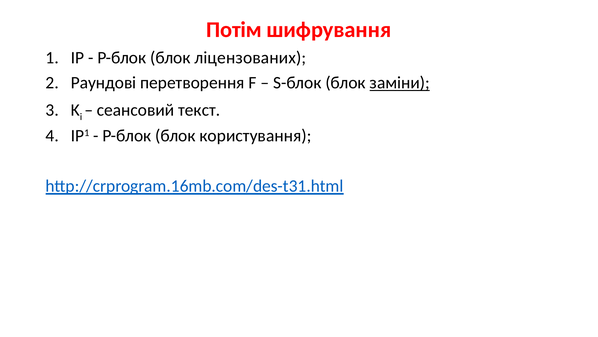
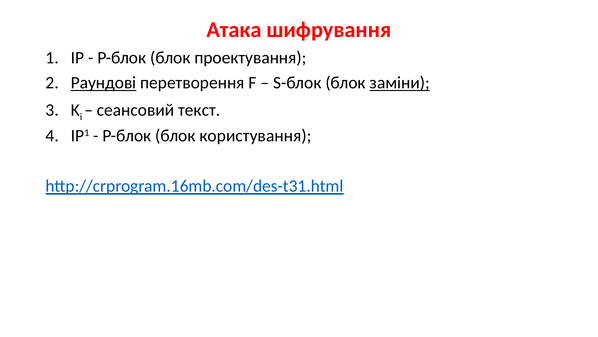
Потім: Потім -> Атака
ліцензованих: ліцензованих -> проектування
Раундові underline: none -> present
